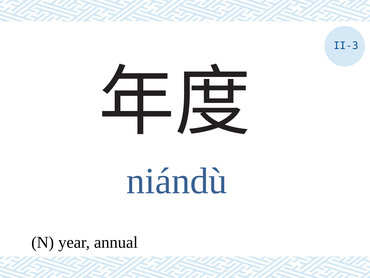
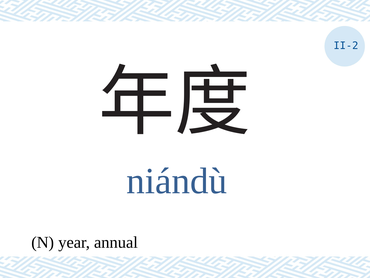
II-3: II-3 -> II-2
